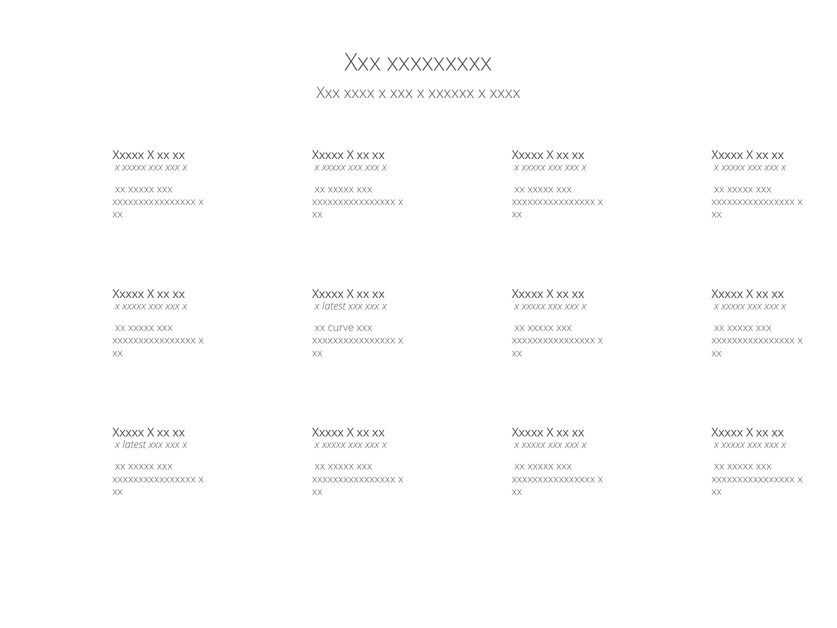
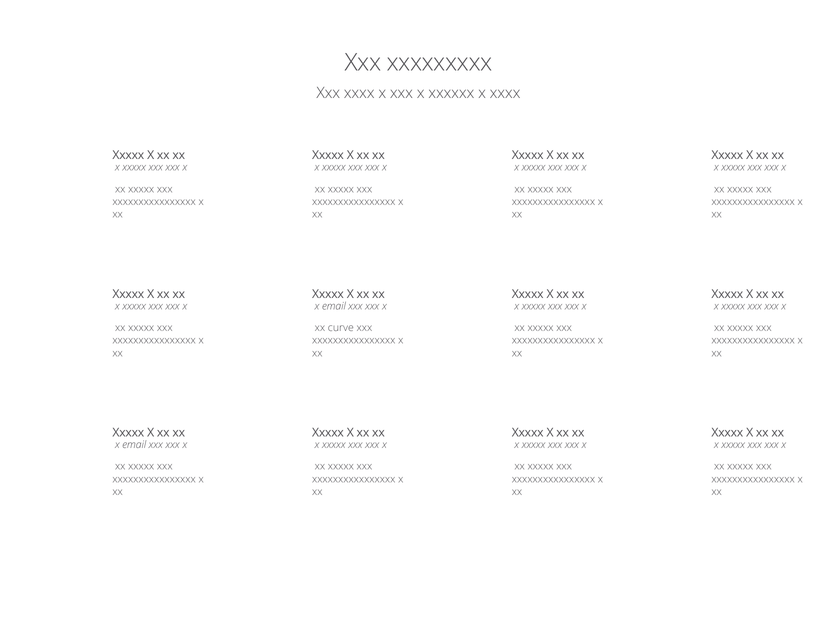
latest at (334, 306): latest -> email
latest at (134, 445): latest -> email
